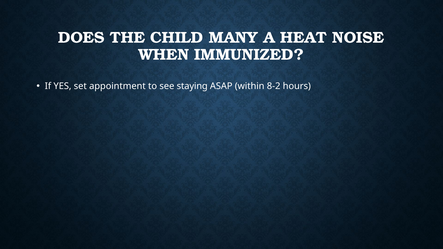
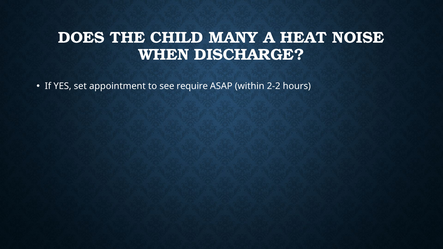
IMMUNIZED: IMMUNIZED -> DISCHARGE
staying: staying -> require
8-2: 8-2 -> 2-2
